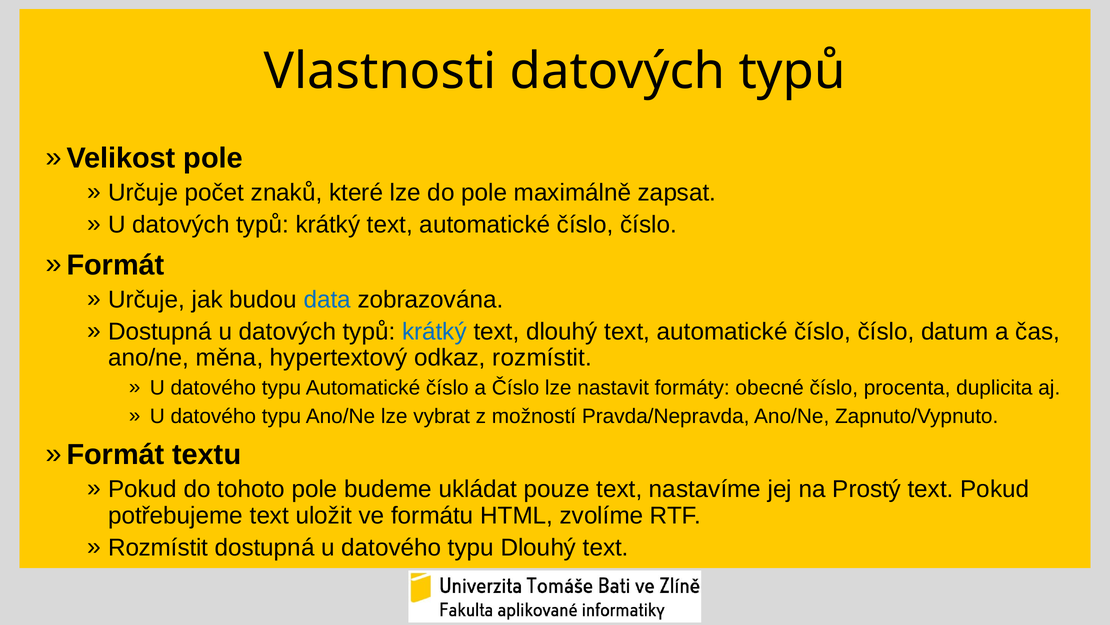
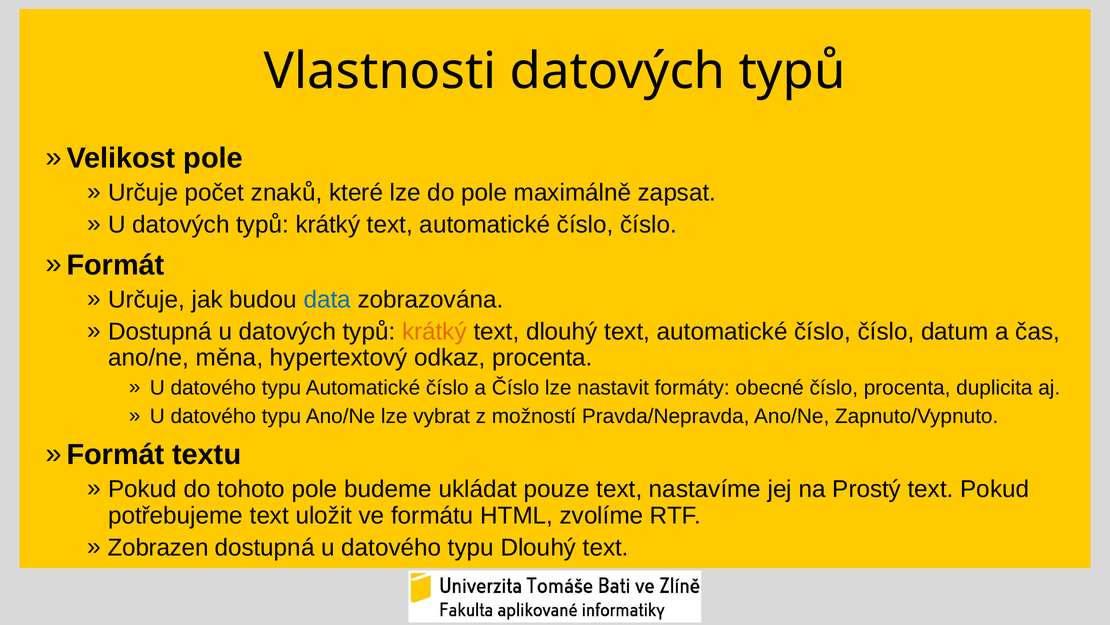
krátký at (434, 331) colour: blue -> orange
odkaz rozmístit: rozmístit -> procenta
Rozmístit at (158, 547): Rozmístit -> Zobrazen
